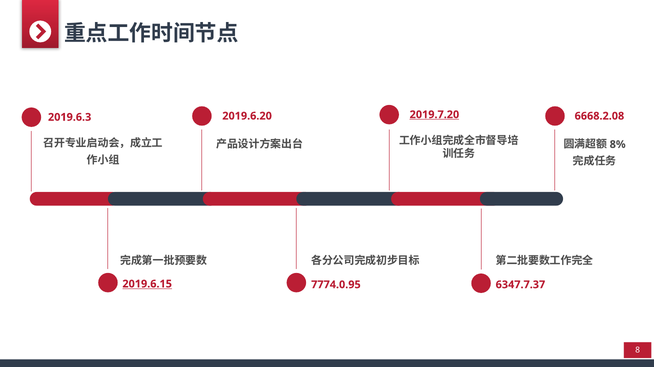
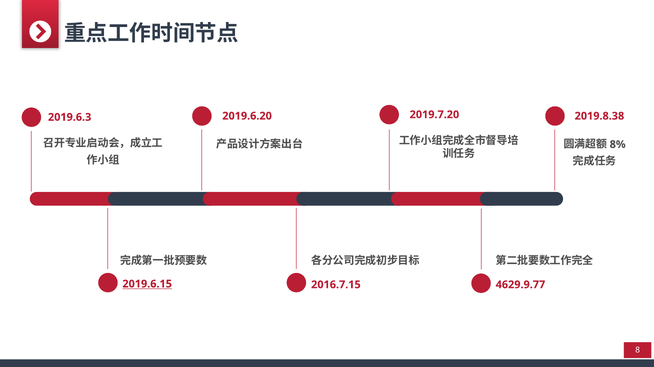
2019.7.20 underline: present -> none
6668.2.08: 6668.2.08 -> 2019.8.38
7774.0.95: 7774.0.95 -> 2016.7.15
6347.7.37: 6347.7.37 -> 4629.9.77
